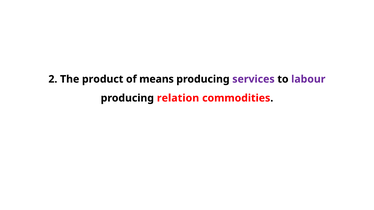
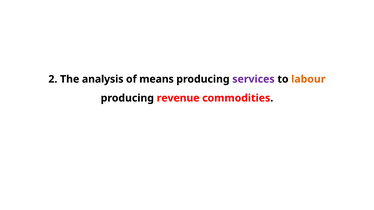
product: product -> analysis
labour colour: purple -> orange
relation: relation -> revenue
